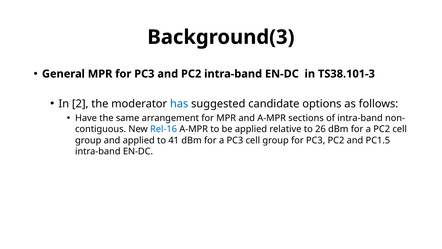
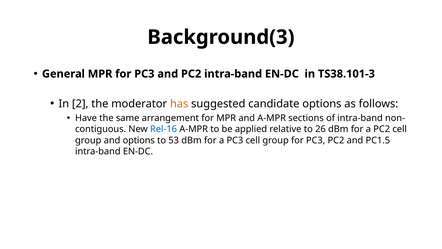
has colour: blue -> orange
and applied: applied -> options
41: 41 -> 53
